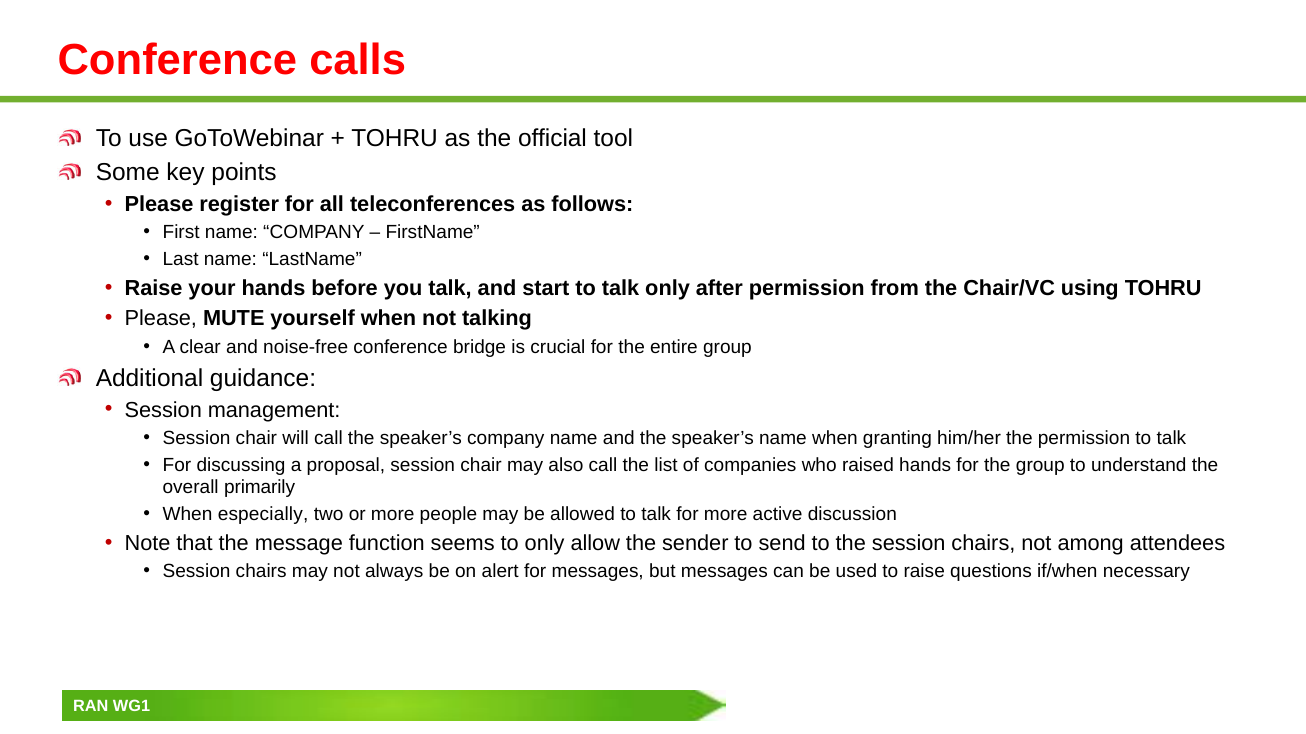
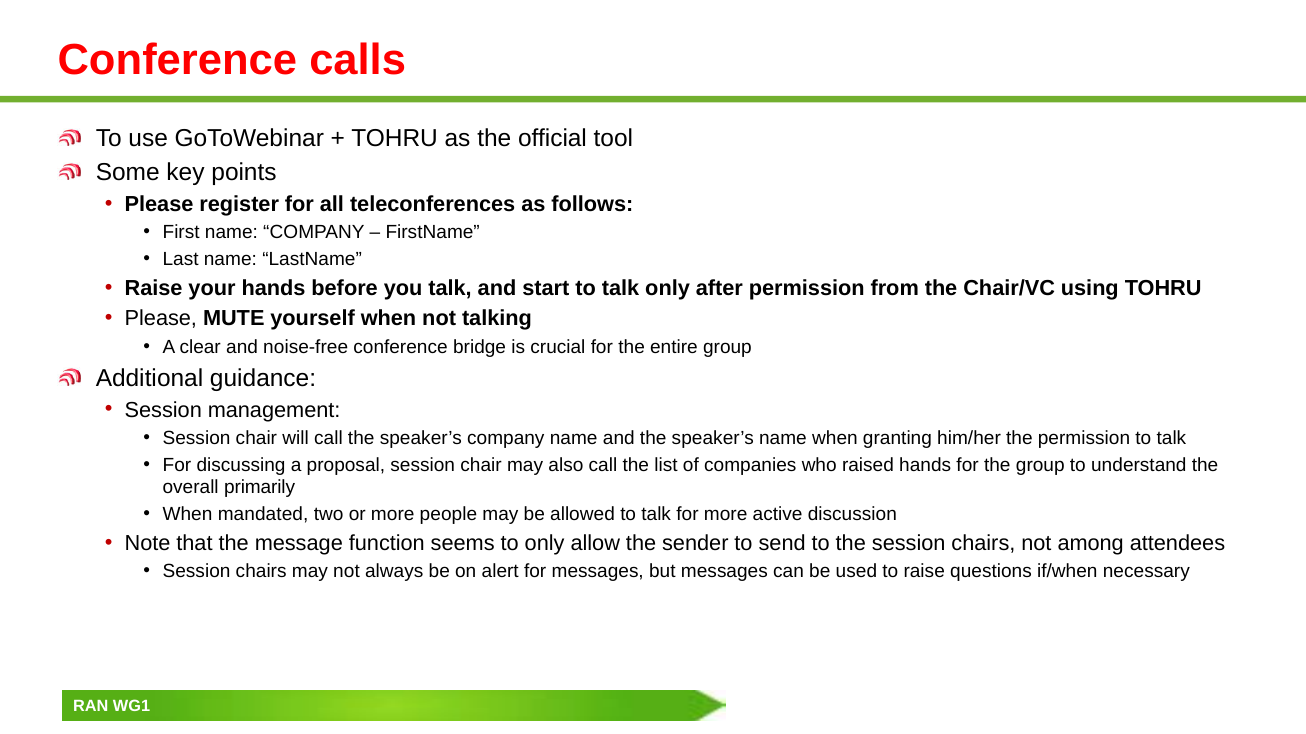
especially: especially -> mandated
